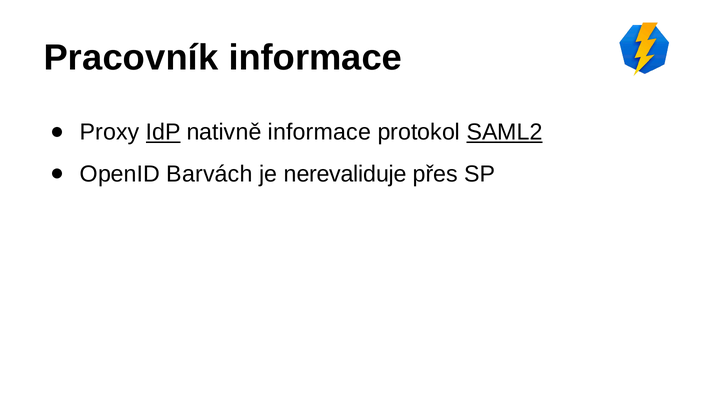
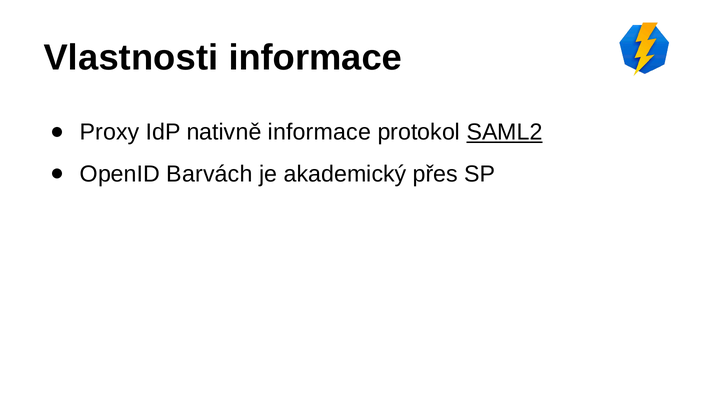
Pracovník: Pracovník -> Vlastnosti
IdP underline: present -> none
nerevaliduje: nerevaliduje -> akademický
